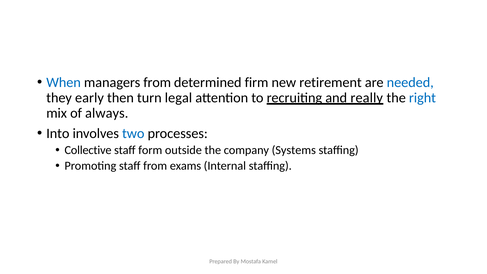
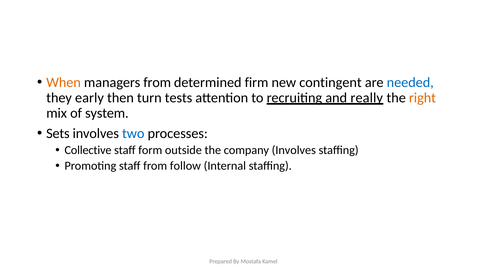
When colour: blue -> orange
retirement: retirement -> contingent
legal: legal -> tests
right colour: blue -> orange
always: always -> system
Into: Into -> Sets
company Systems: Systems -> Involves
exams: exams -> follow
